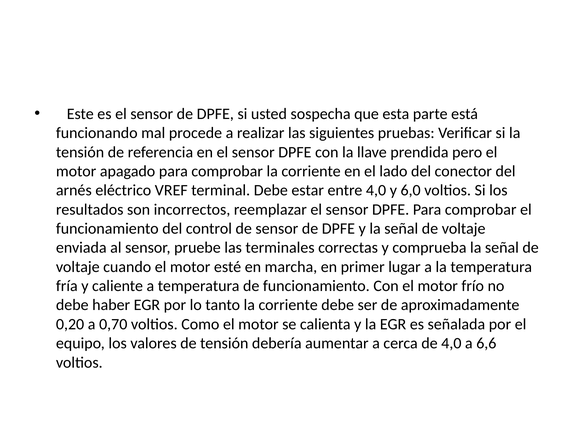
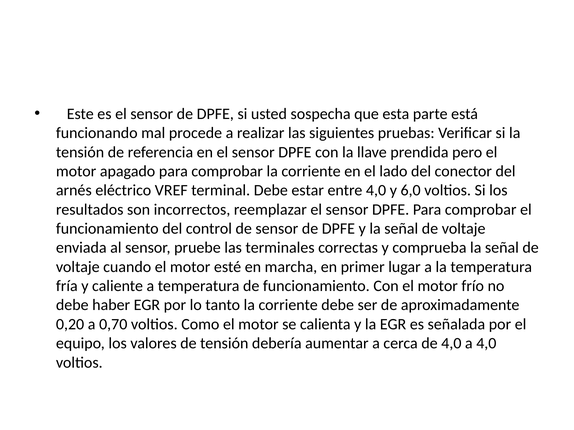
a 6,6: 6,6 -> 4,0
